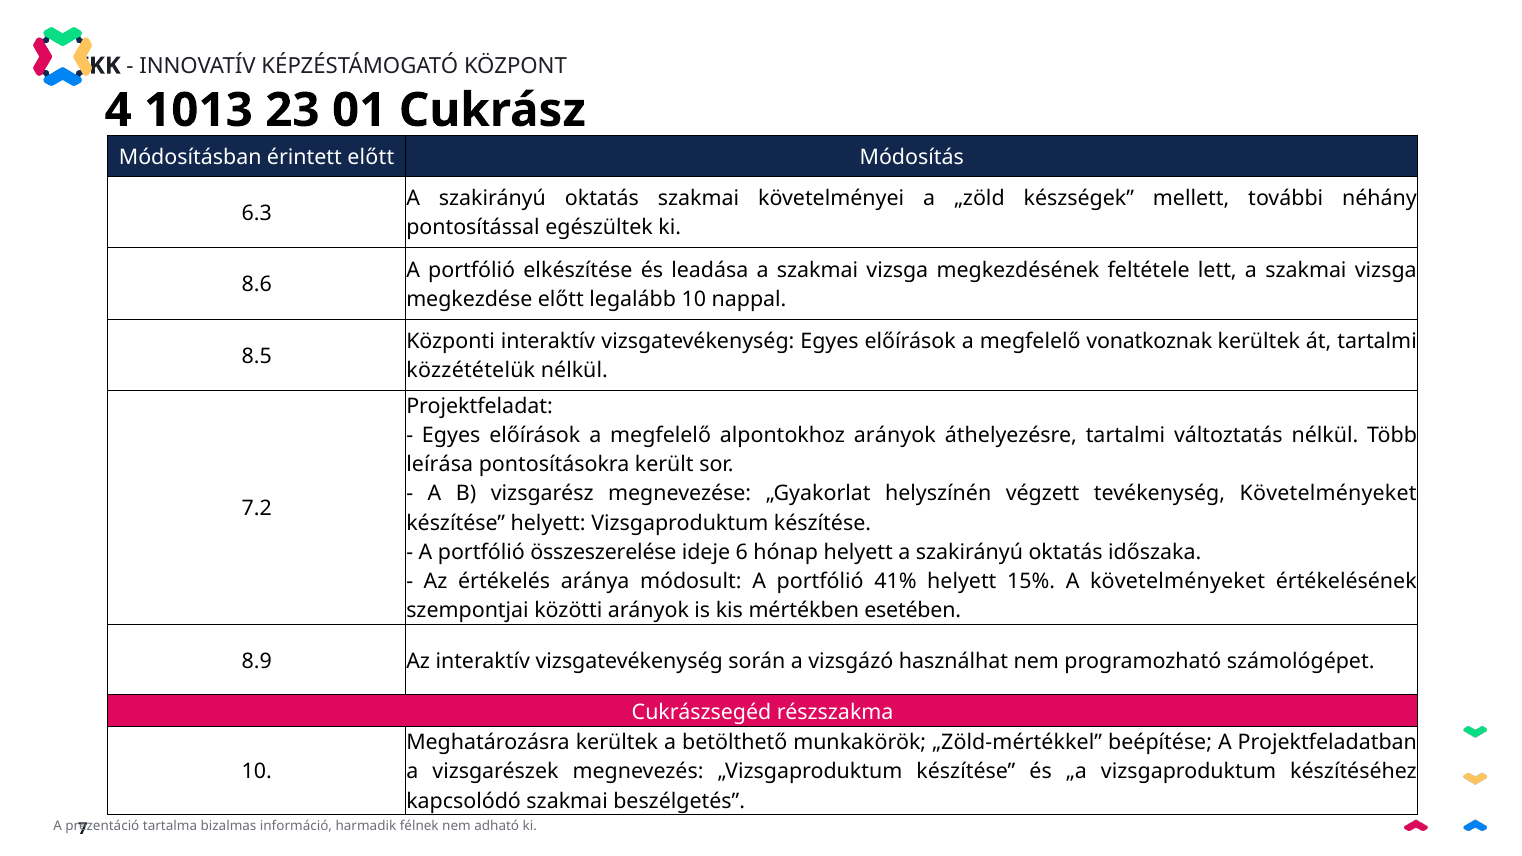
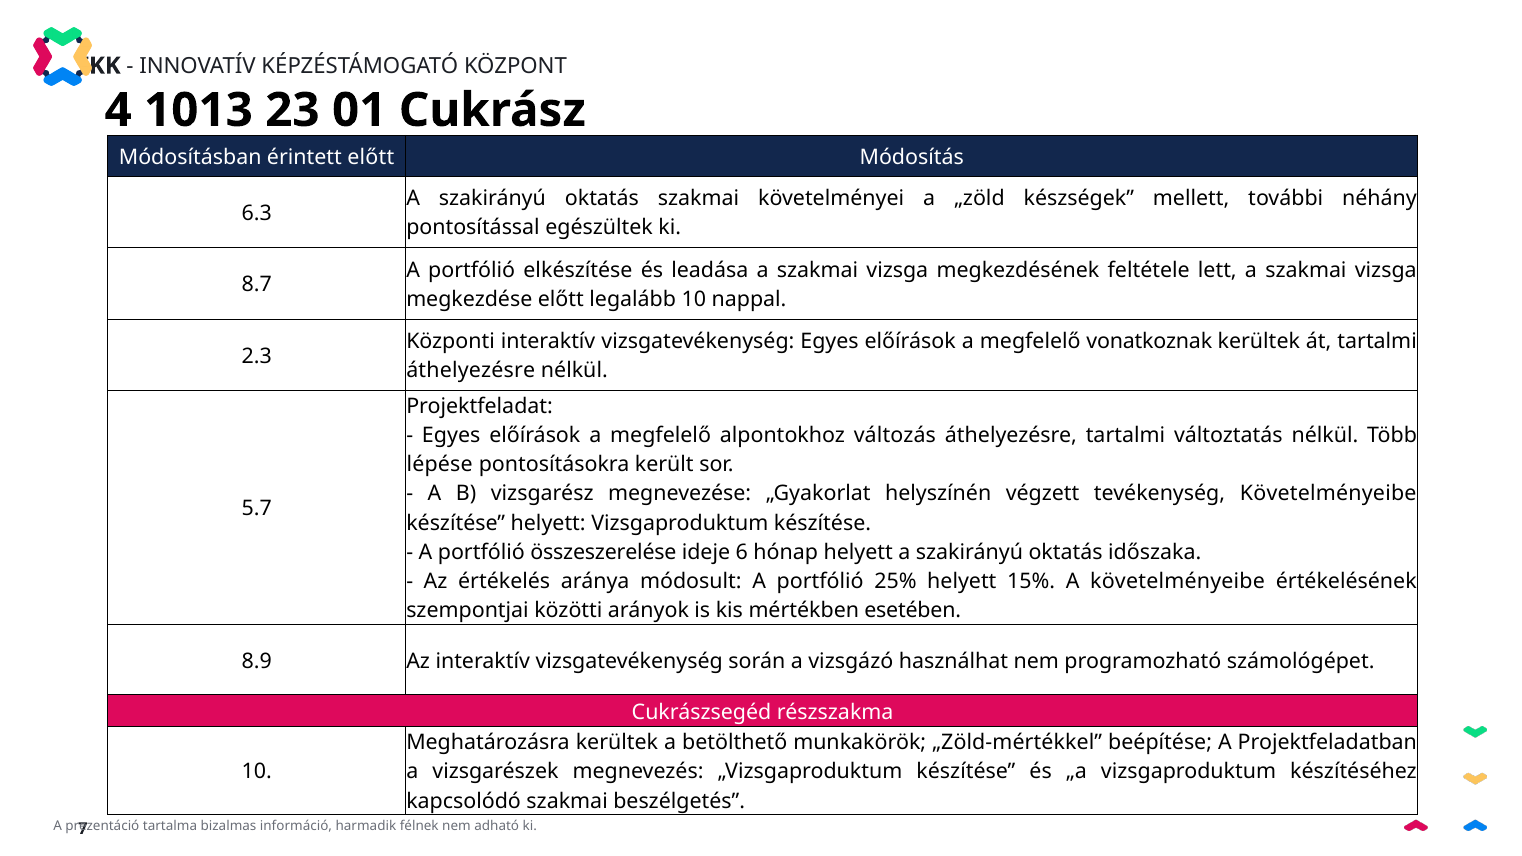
8.6: 8.6 -> 8.7
8.5: 8.5 -> 2.3
közzétételük at (471, 371): közzétételük -> áthelyezésre
alpontokhoz arányok: arányok -> változás
leírása: leírása -> lépése
tevékenység Követelményeket: Követelményeket -> Követelményeibe
7.2: 7.2 -> 5.7
41%: 41% -> 25%
A követelményeket: követelményeket -> követelményeibe
